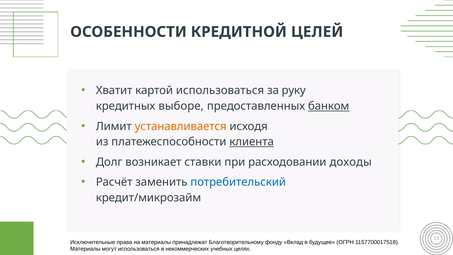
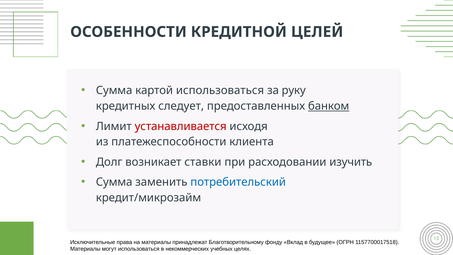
Хватит at (114, 90): Хватит -> Сумма
выборе: выборе -> следует
устанавливается colour: orange -> red
клиента underline: present -> none
доходы: доходы -> изучить
Расчёт at (114, 182): Расчёт -> Сумма
